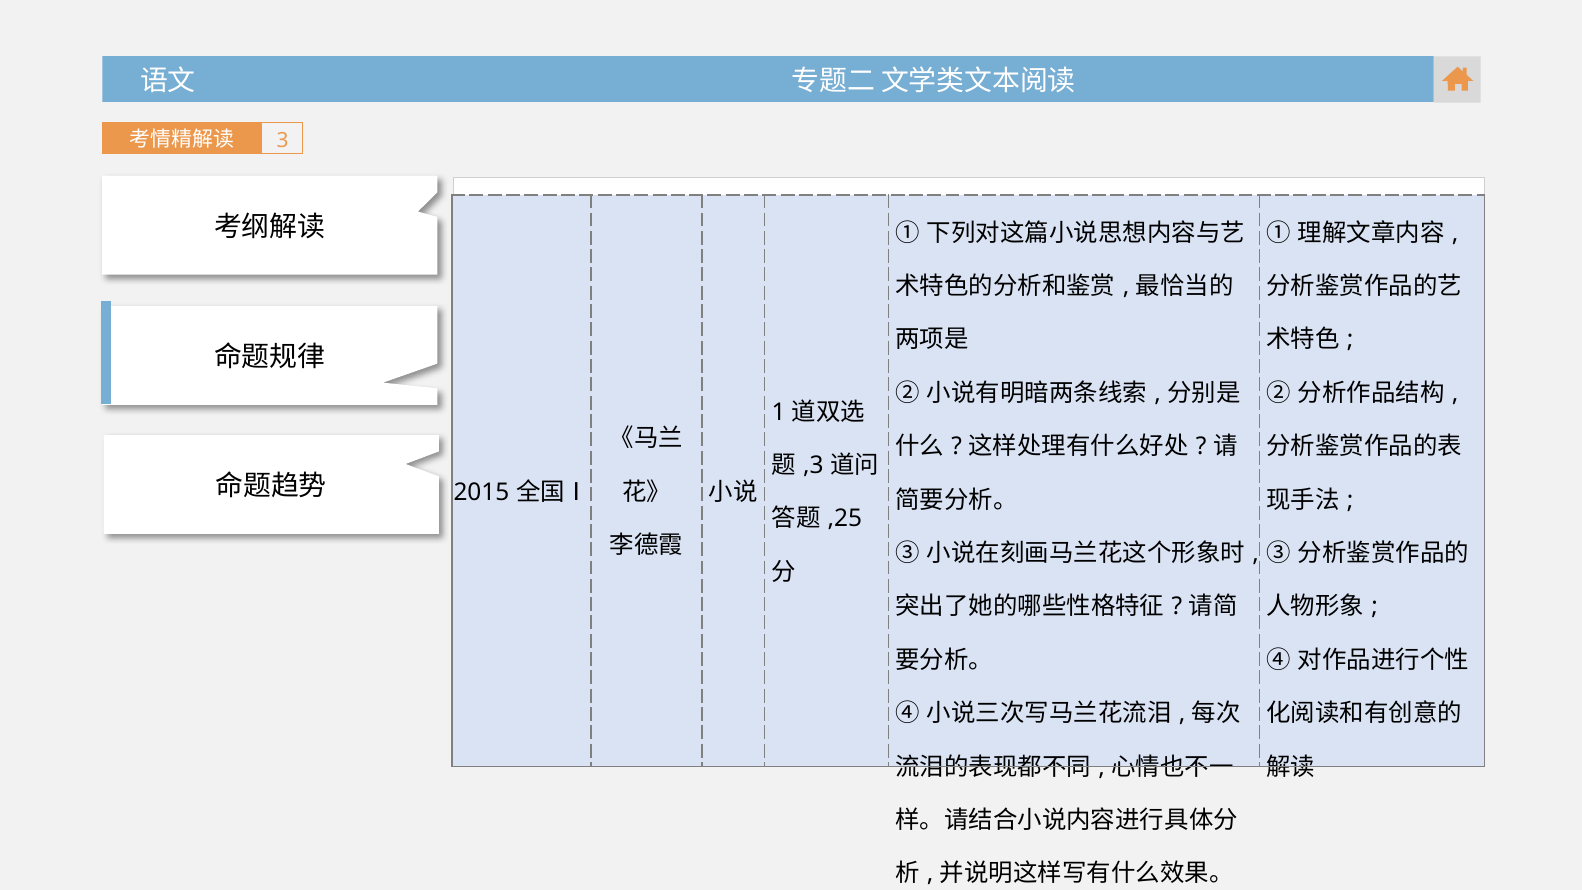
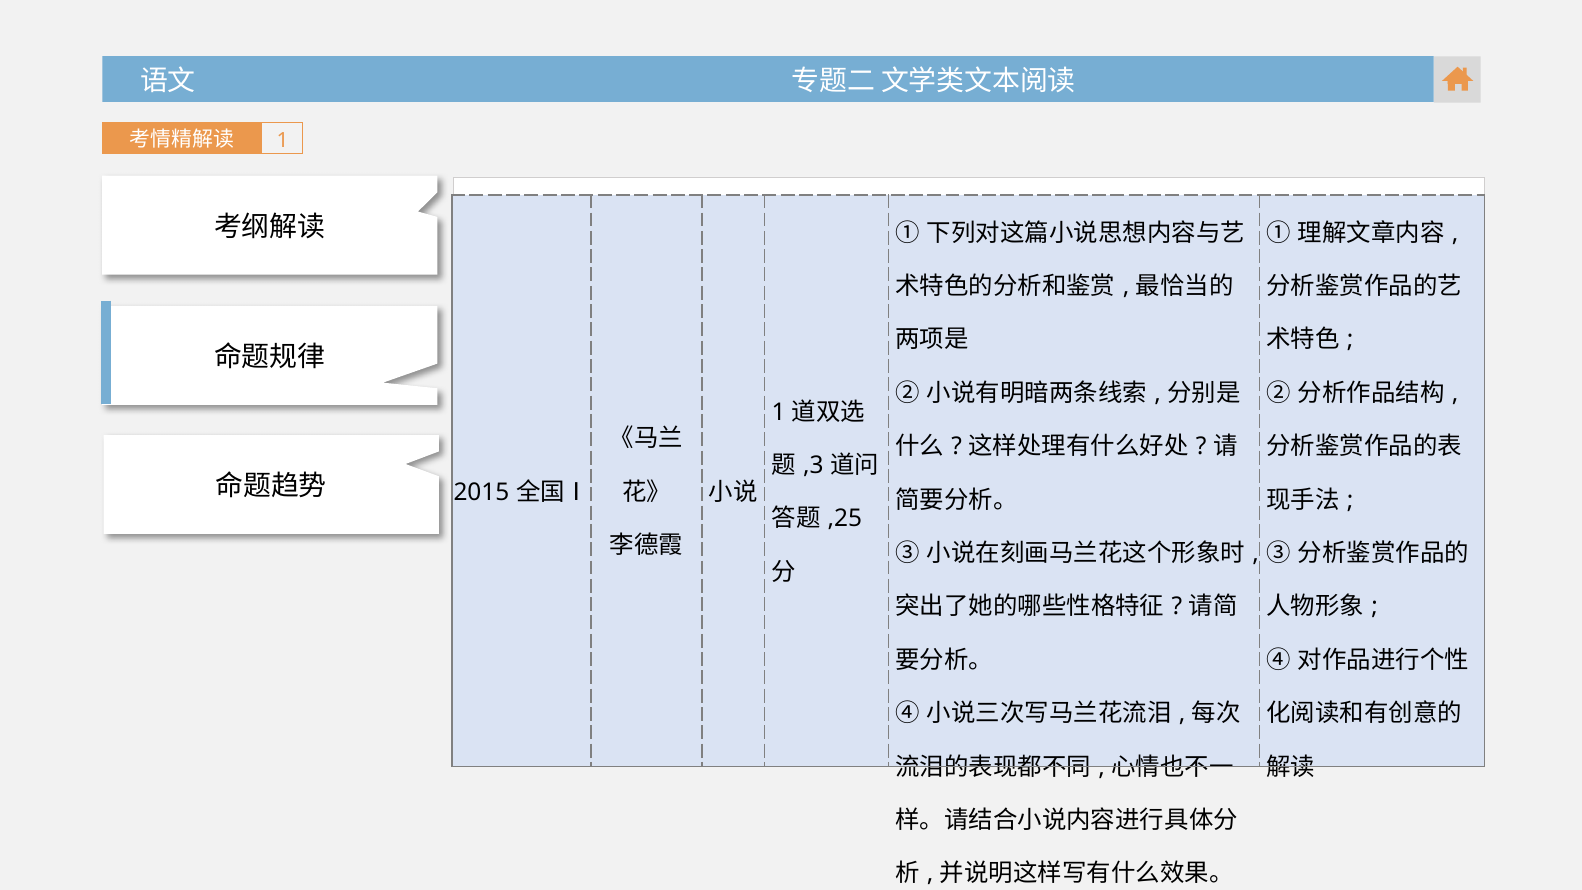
3 at (283, 140): 3 -> 1
